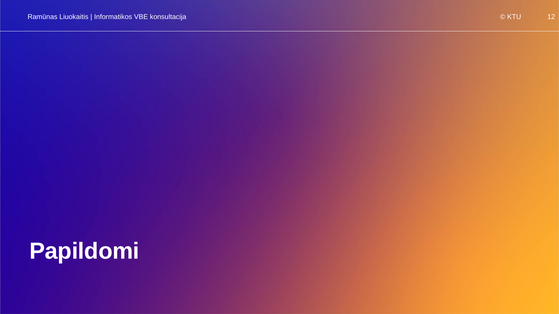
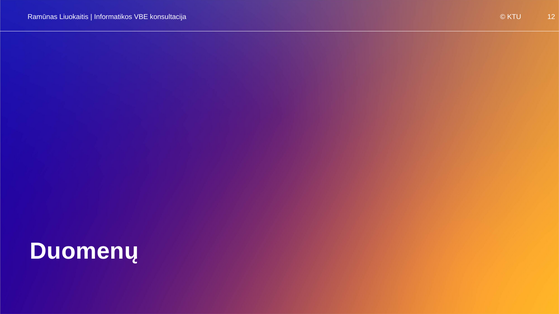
Papildomi: Papildomi -> Duomenų
